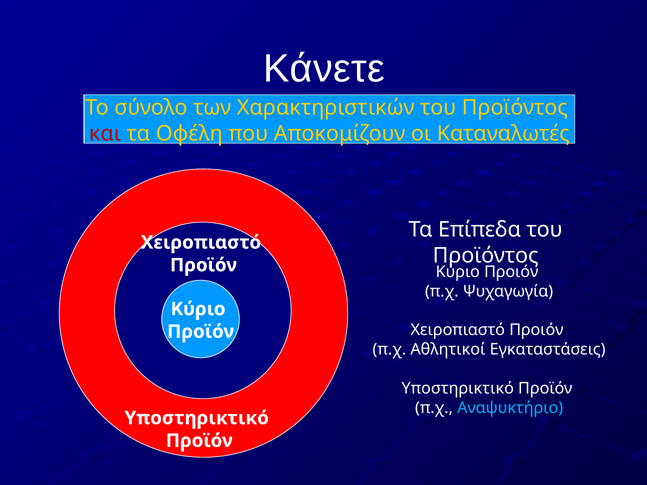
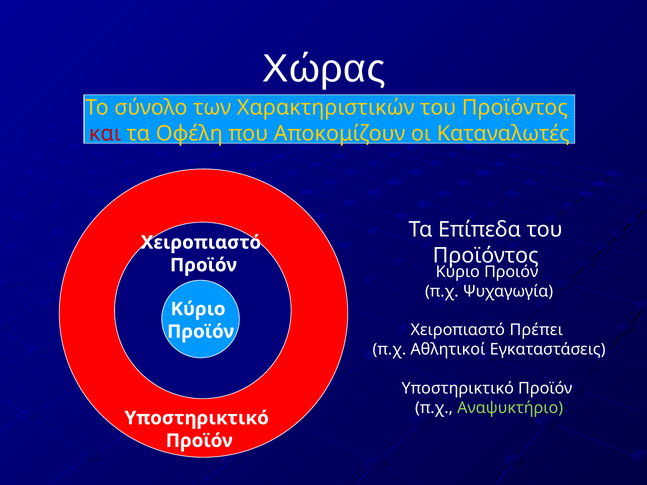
Κάνετε: Κάνετε -> Χώρας
Χειροπιαστό Προιόν: Προιόν -> Πρέπει
Αναψυκτήριο colour: light blue -> light green
